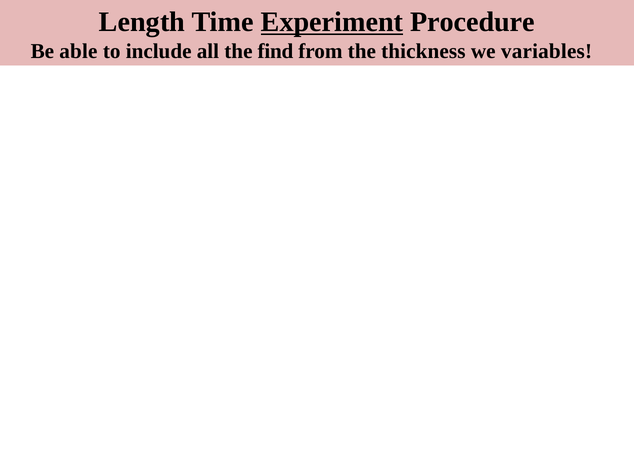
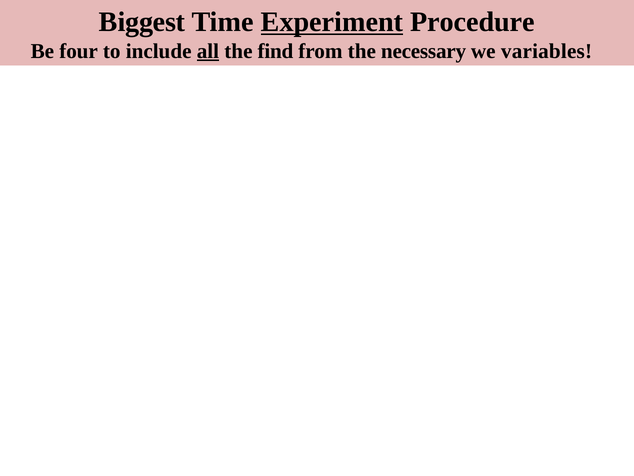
Length: Length -> Biggest
able: able -> four
all underline: none -> present
thickness: thickness -> necessary
